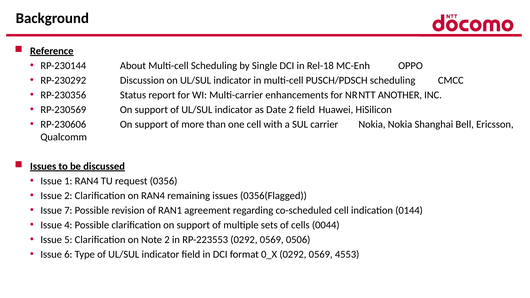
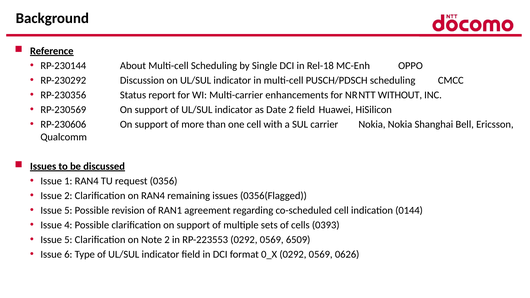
ANOTHER: ANOTHER -> WITHOUT
7 at (68, 210): 7 -> 5
0044: 0044 -> 0393
0506: 0506 -> 6509
4553: 4553 -> 0626
